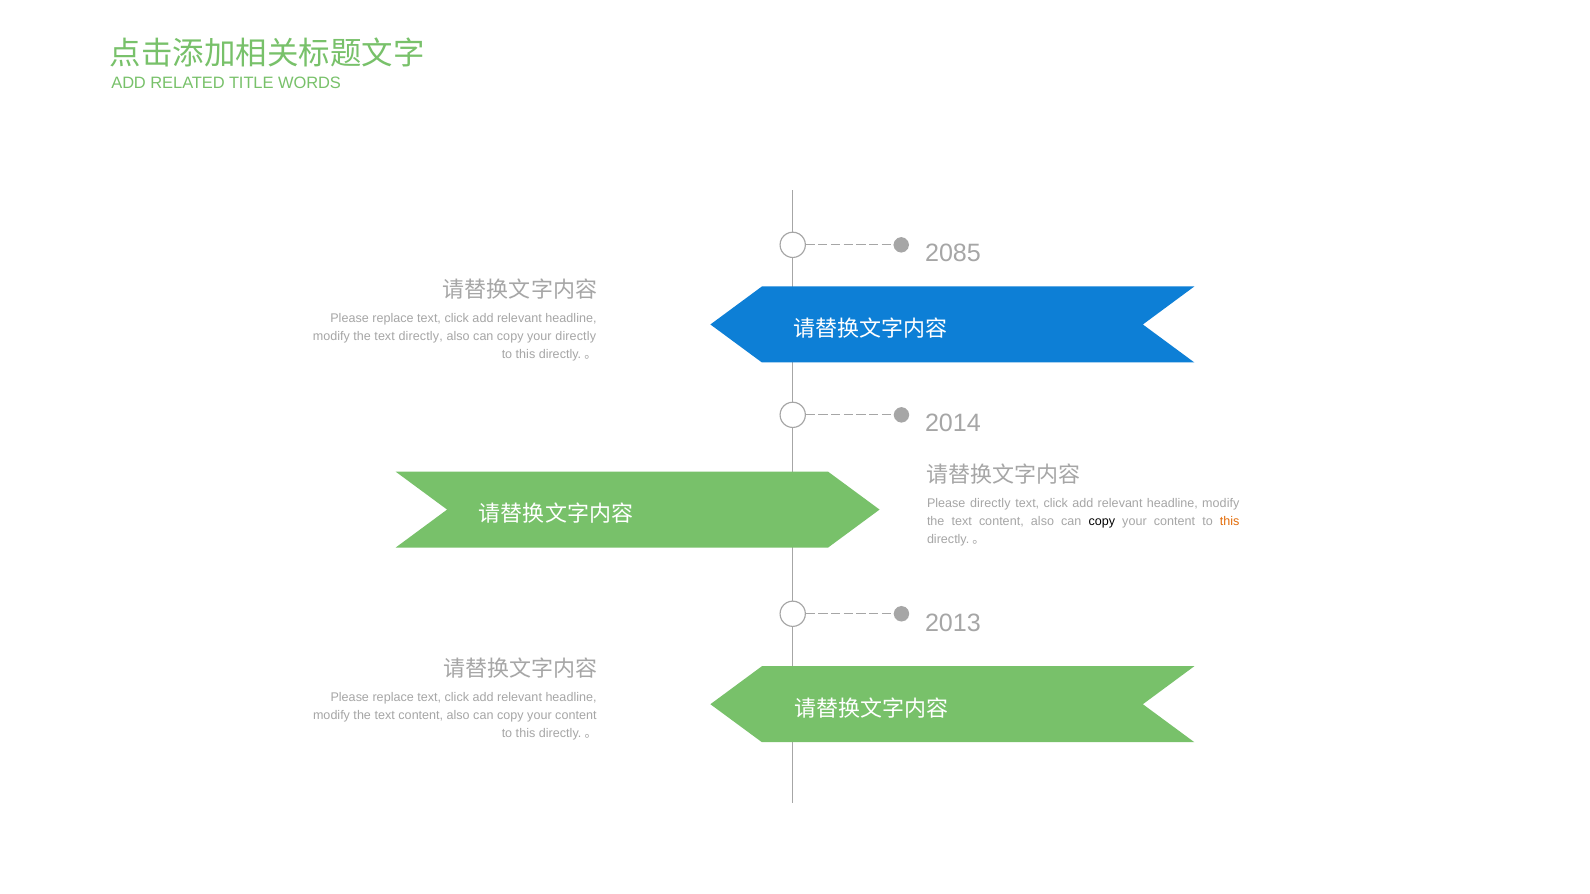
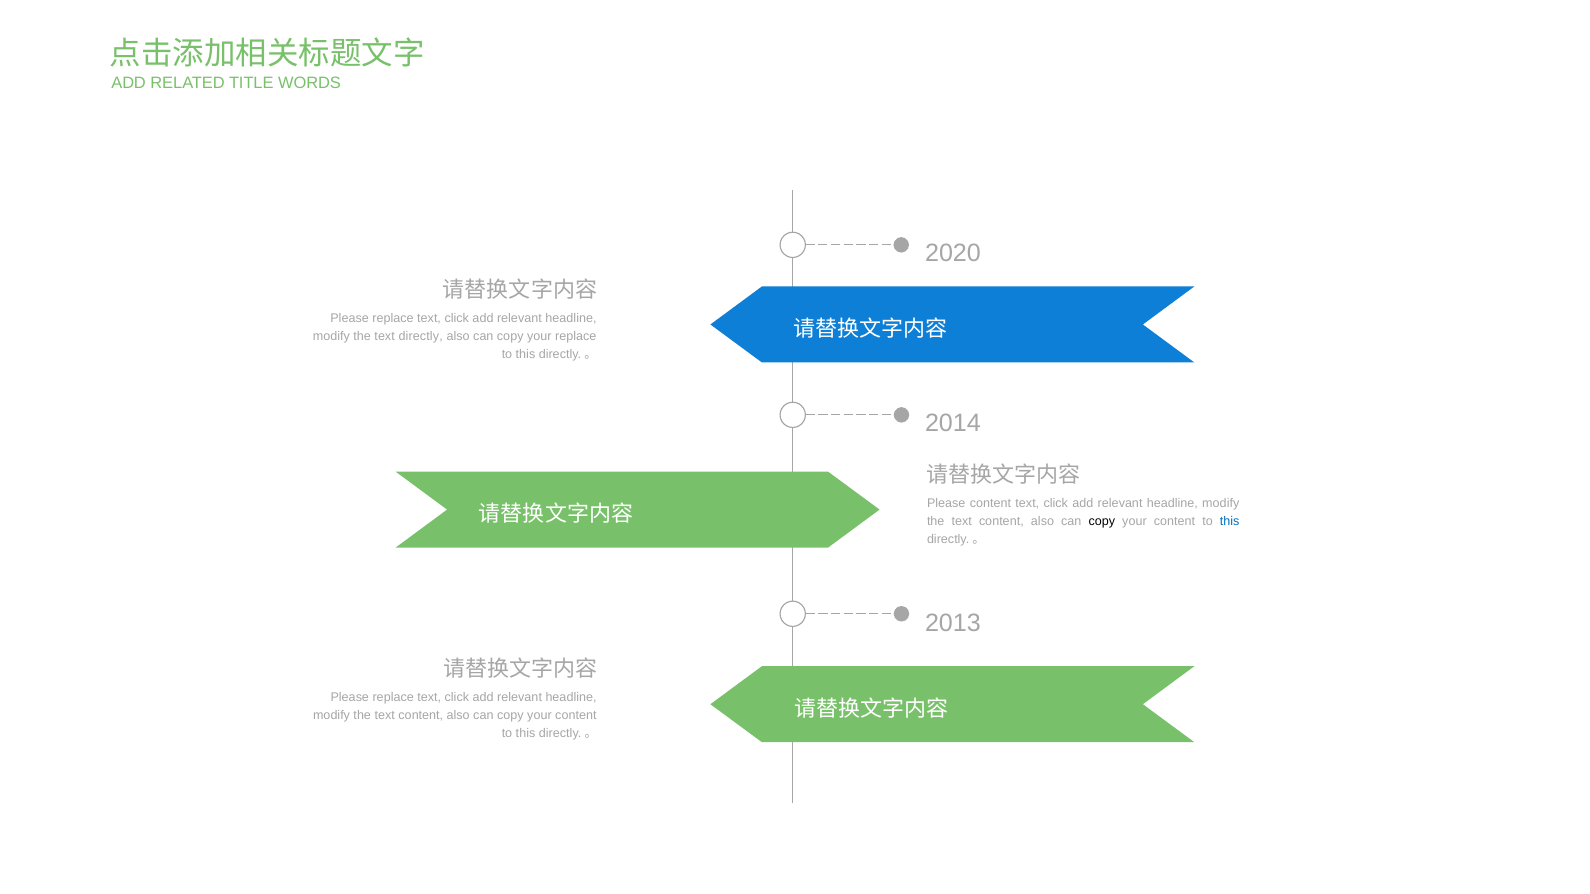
2085: 2085 -> 2020
your directly: directly -> replace
Please directly: directly -> content
this at (1230, 521) colour: orange -> blue
